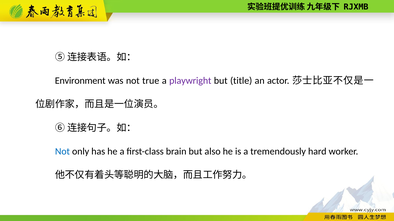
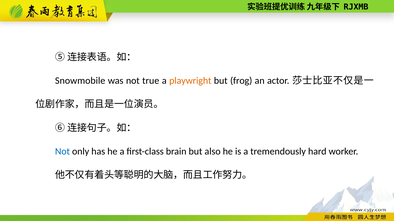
Environment: Environment -> Snowmobile
playwright colour: purple -> orange
title: title -> frog
